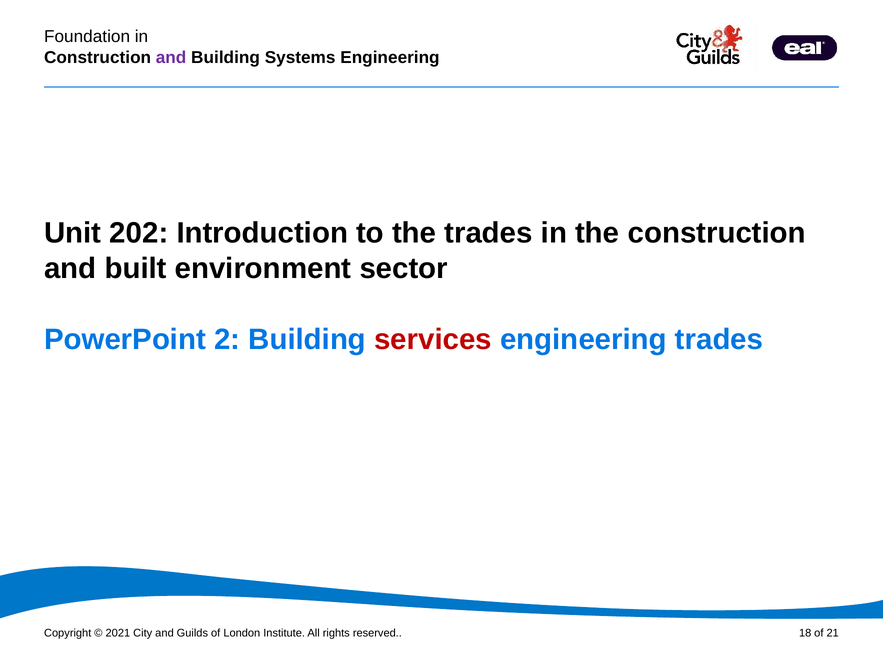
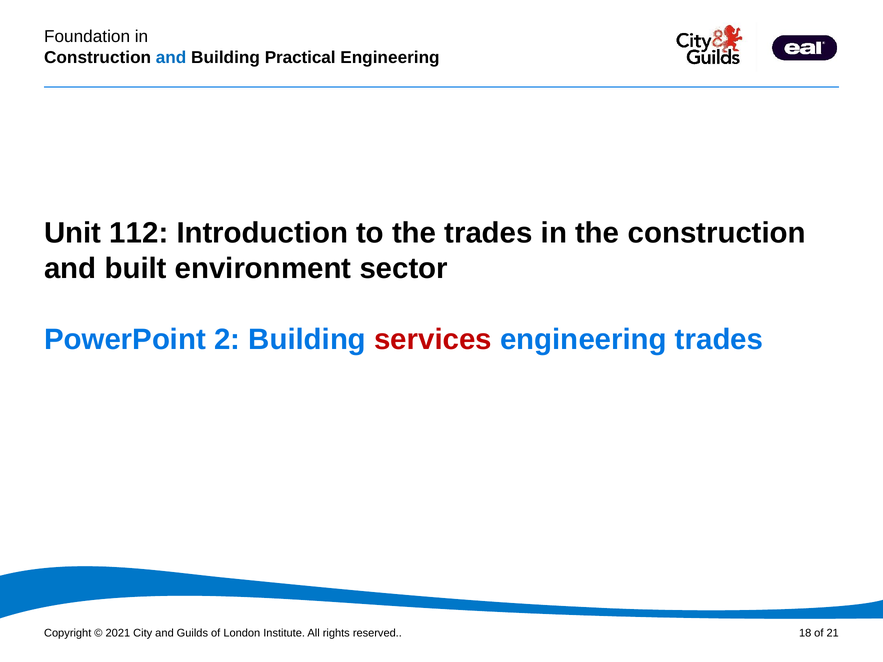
and at (171, 57) colour: purple -> blue
Systems: Systems -> Practical
202: 202 -> 112
